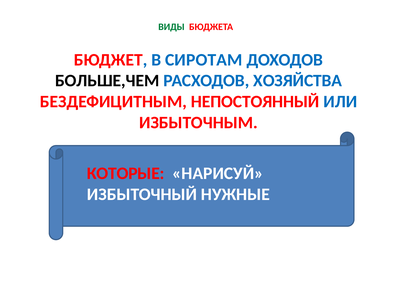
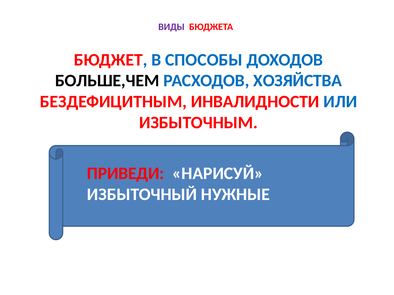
ВИДЫ colour: green -> purple
СИРОТАМ: СИРОТАМ -> СПОСОБЫ
НЕПОСТОЯННЫЙ: НЕПОСТОЯННЫЙ -> ИНВАЛИДНОСТИ
КОТОРЫЕ: КОТОРЫЕ -> ПРИВЕДИ
